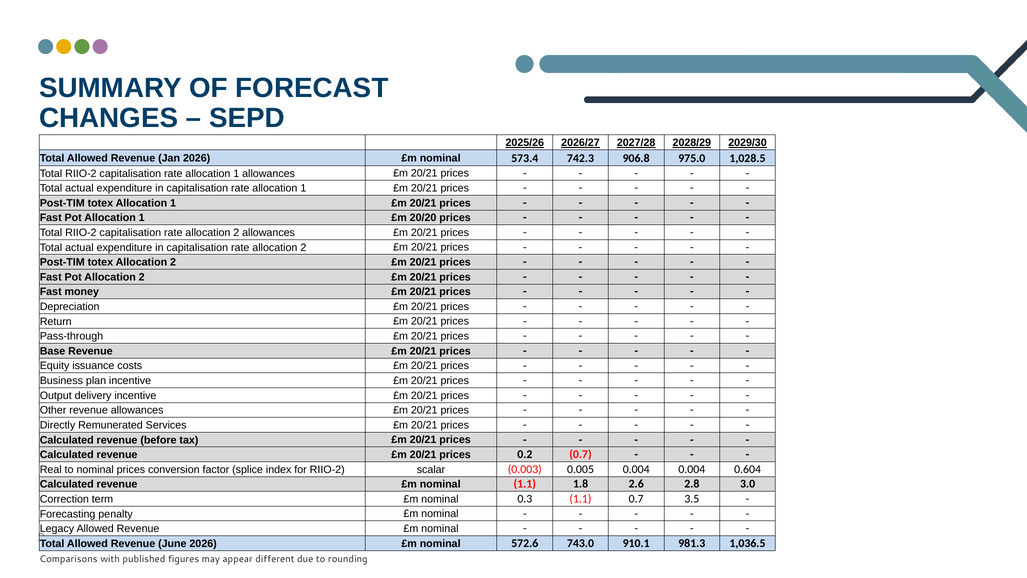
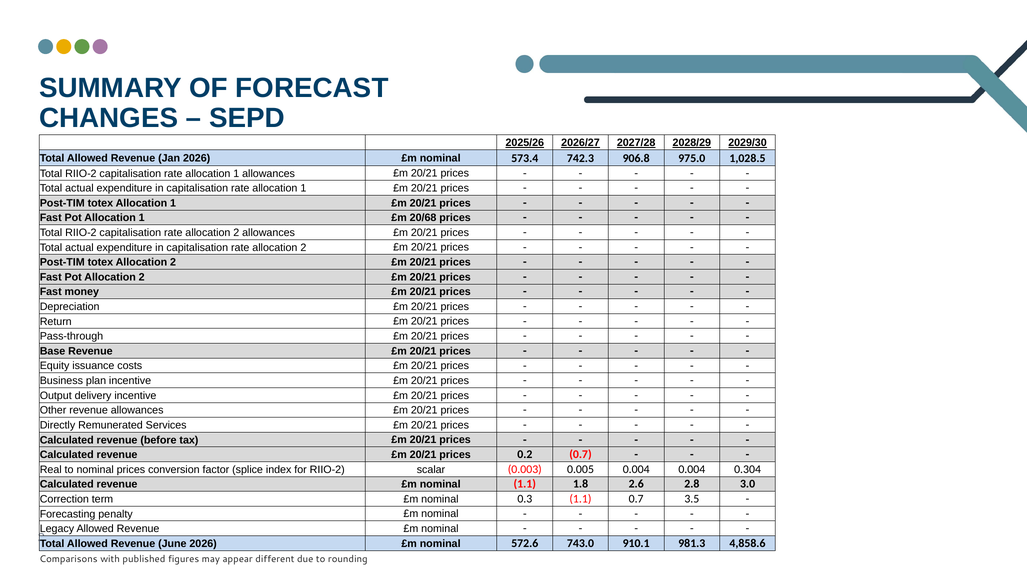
20/20: 20/20 -> 20/68
0.604: 0.604 -> 0.304
1,036.5: 1,036.5 -> 4,858.6
